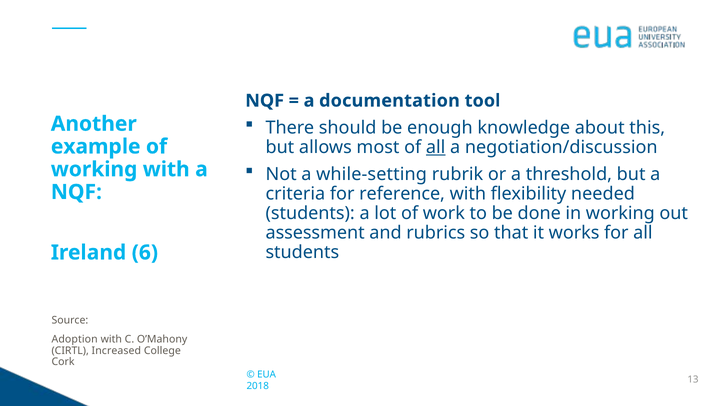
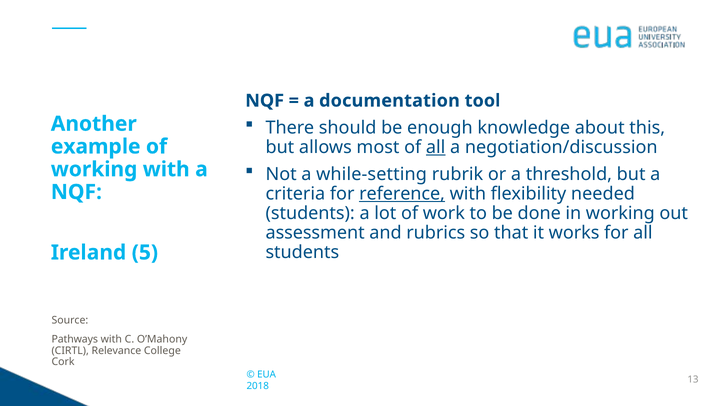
reference underline: none -> present
6: 6 -> 5
Adoption: Adoption -> Pathways
Increased: Increased -> Relevance
